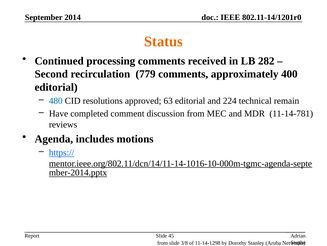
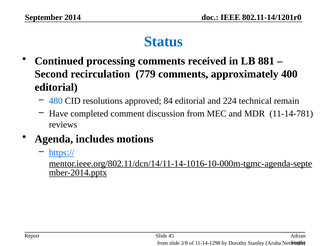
Status colour: orange -> blue
282: 282 -> 881
63: 63 -> 84
